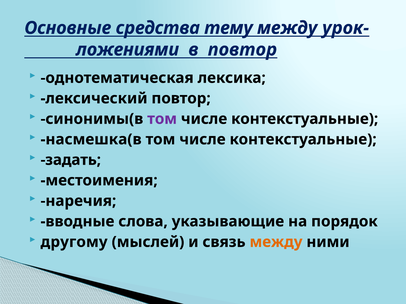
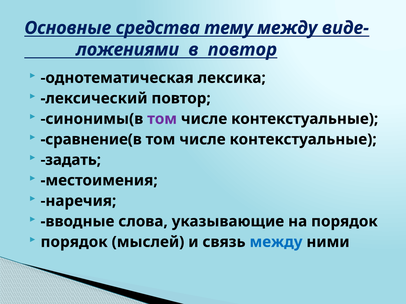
урок-: урок- -> виде-
насмешка(в: насмешка(в -> сравнение(в
другому at (74, 242): другому -> порядок
между at (276, 242) colour: orange -> blue
